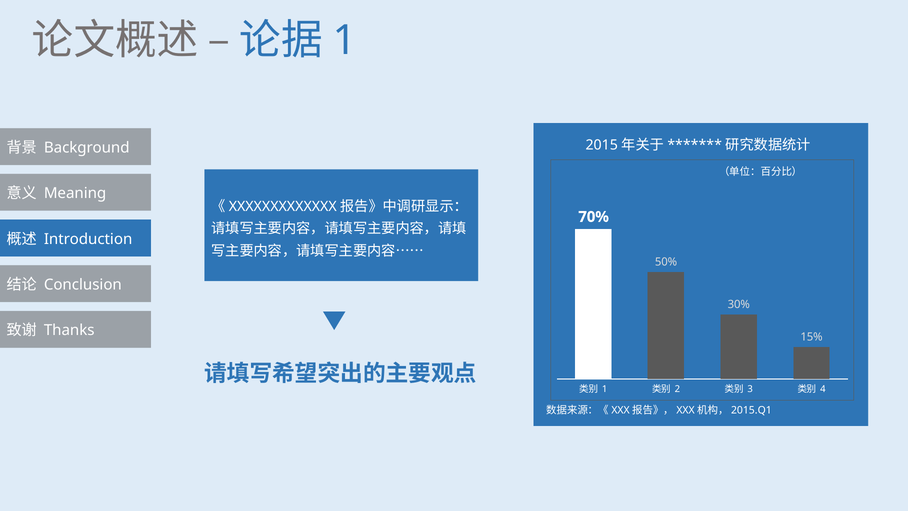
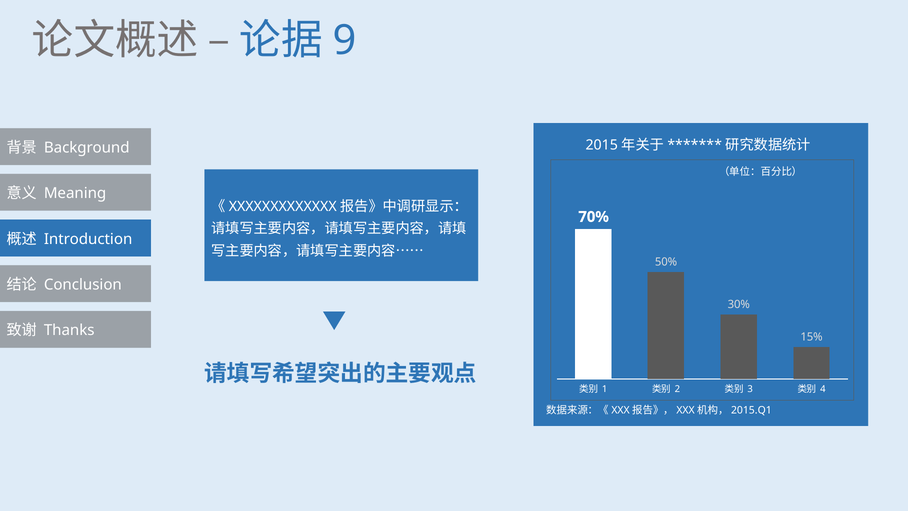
1 at (345, 41): 1 -> 9
